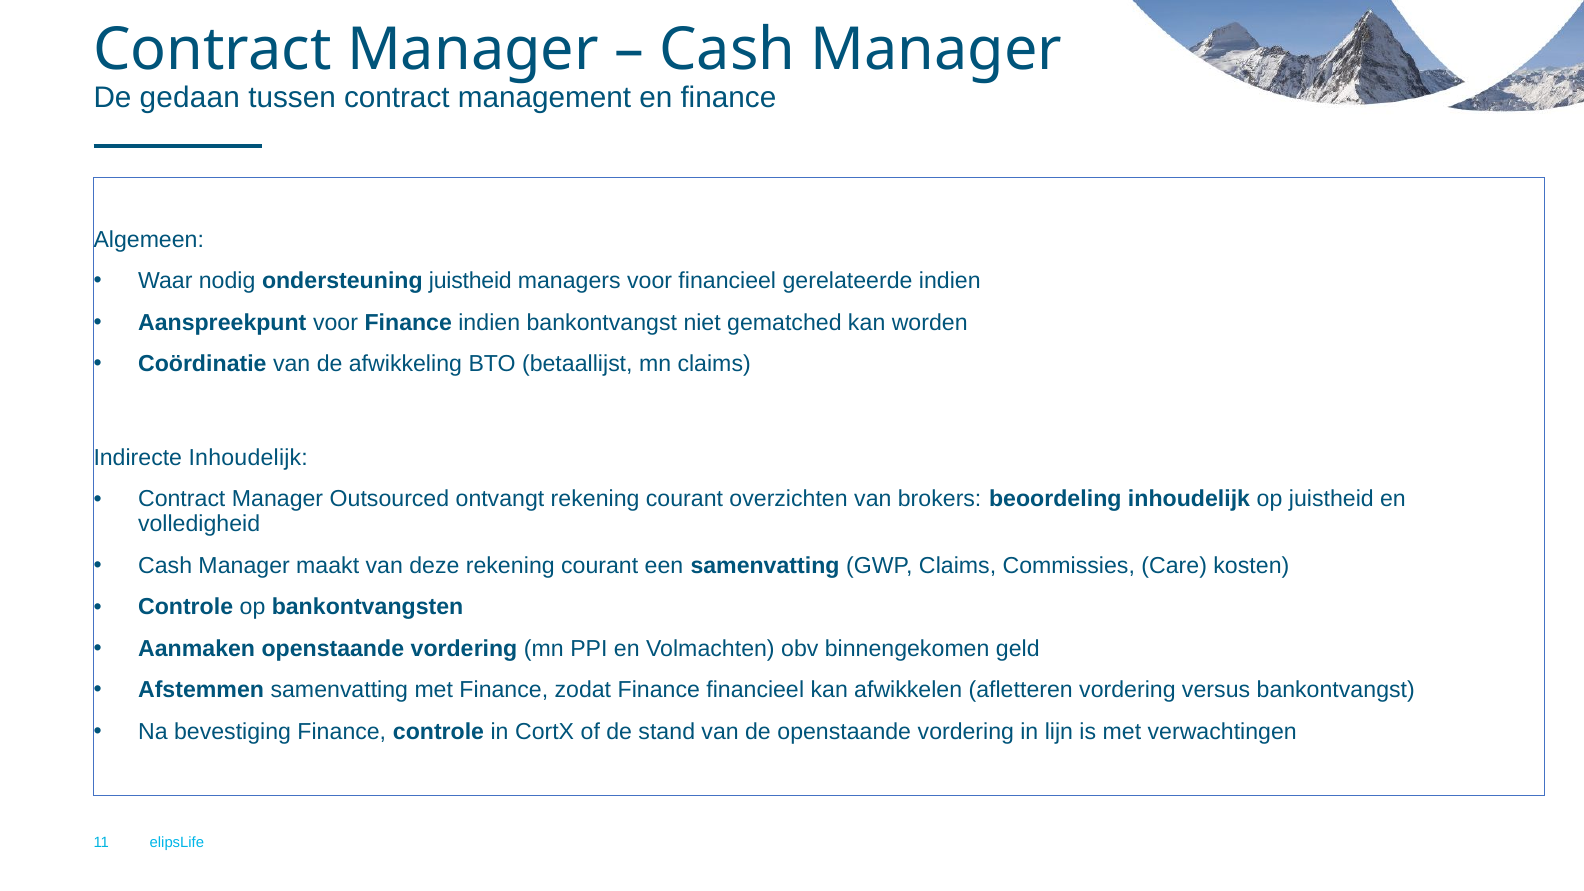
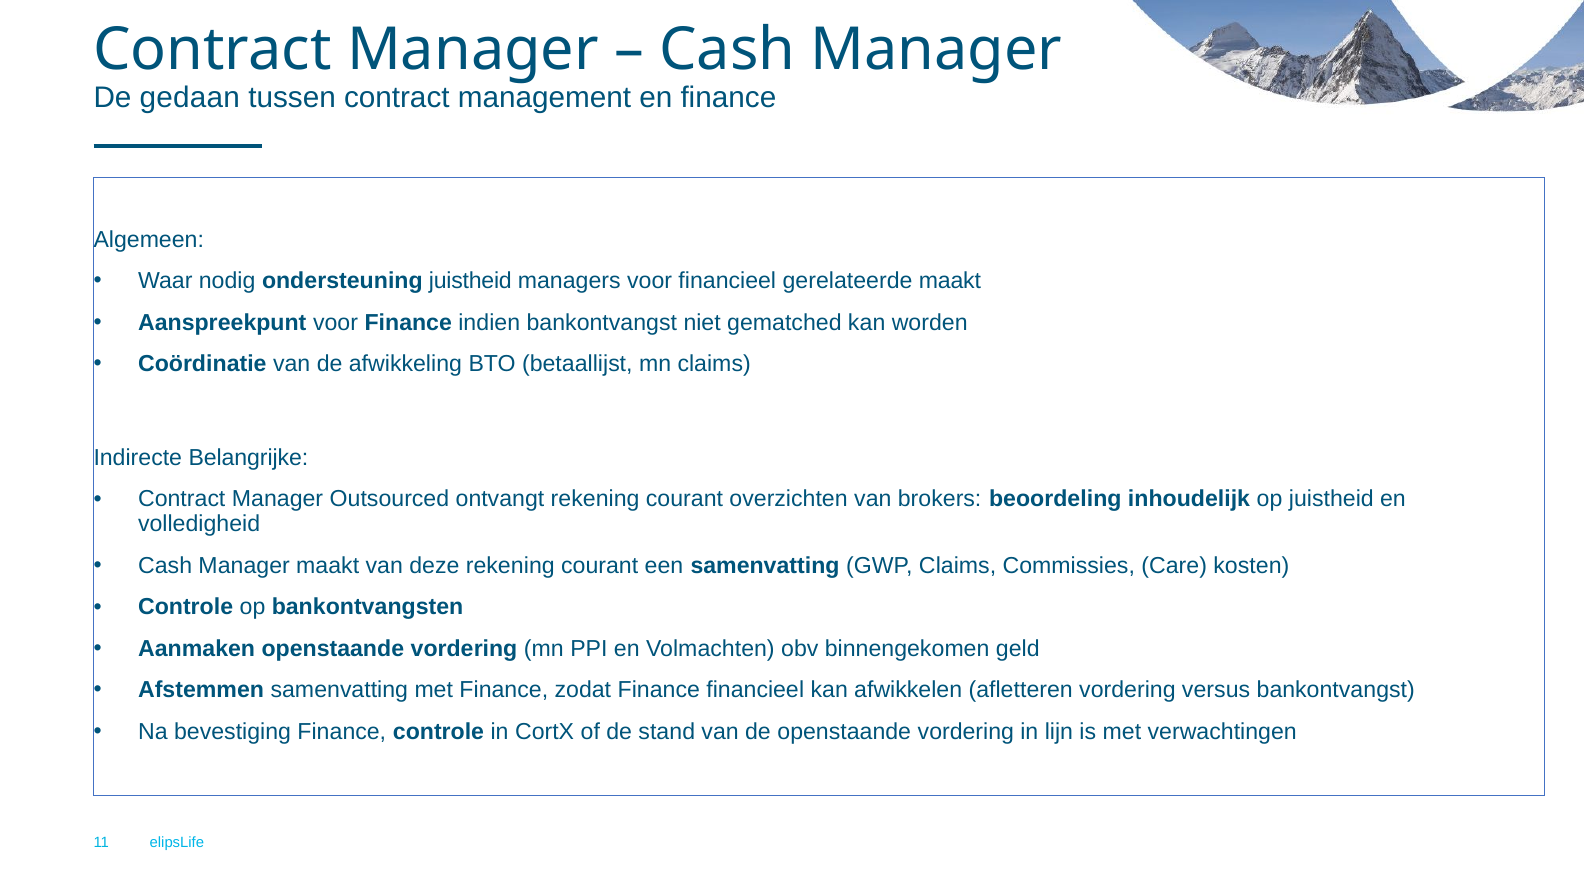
gerelateerde indien: indien -> maakt
Indirecte Inhoudelijk: Inhoudelijk -> Belangrijke
